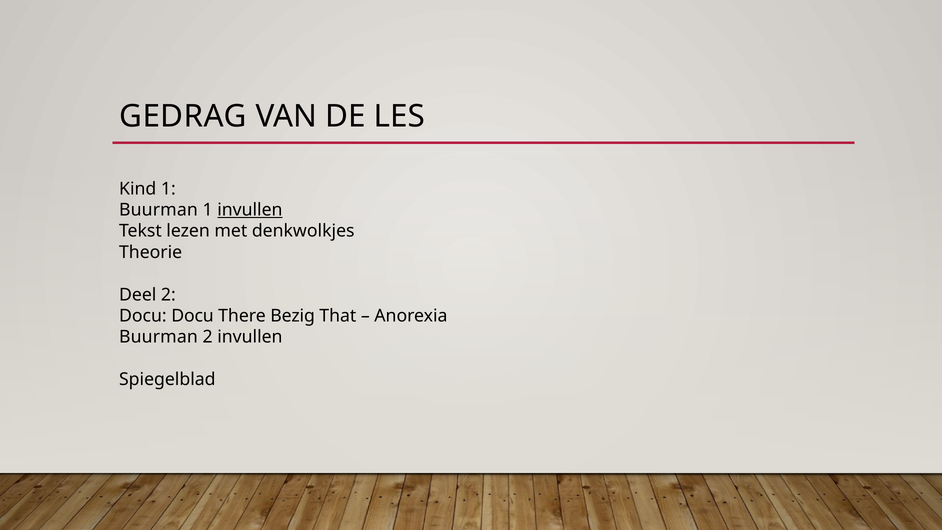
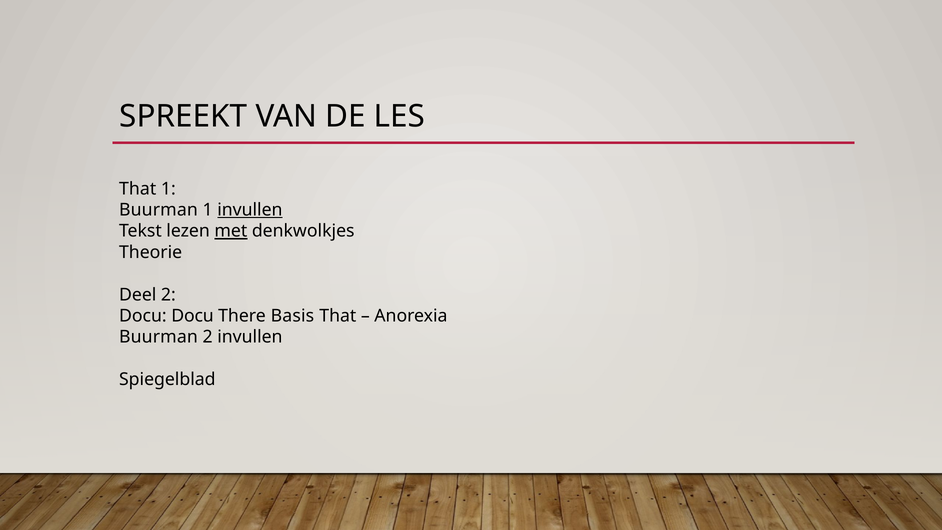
GEDRAG: GEDRAG -> SPREEKT
Kind at (138, 189): Kind -> That
met underline: none -> present
Bezig: Bezig -> Basis
